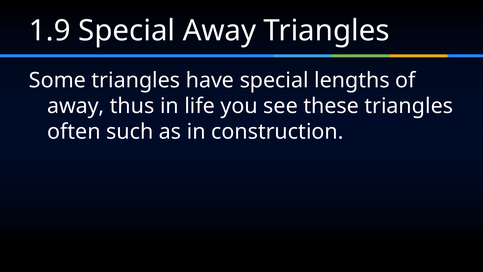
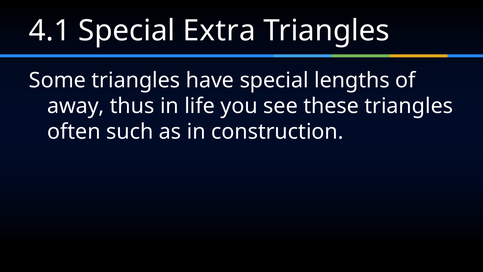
1.9: 1.9 -> 4.1
Special Away: Away -> Extra
